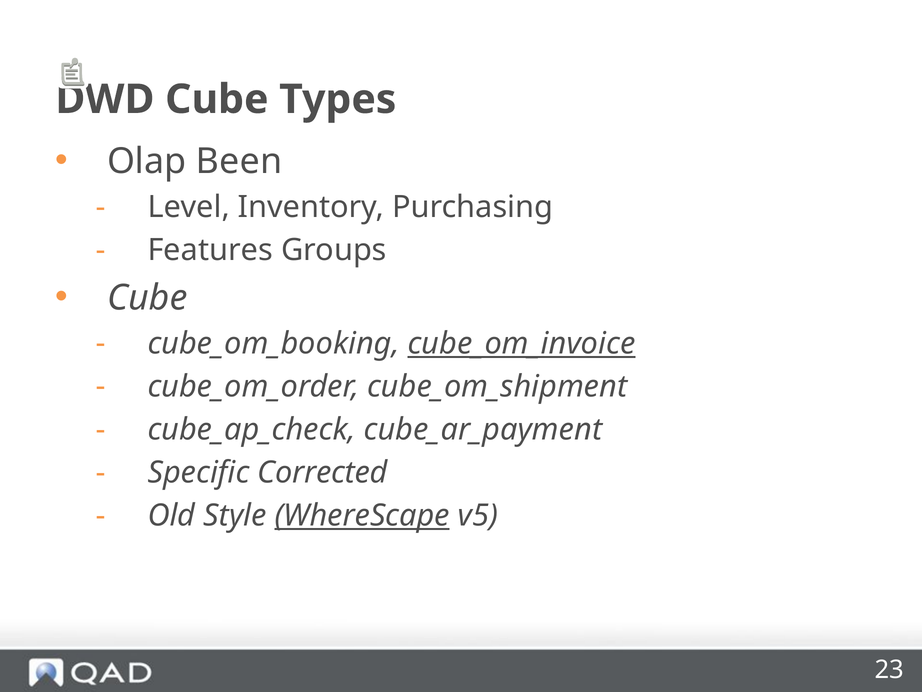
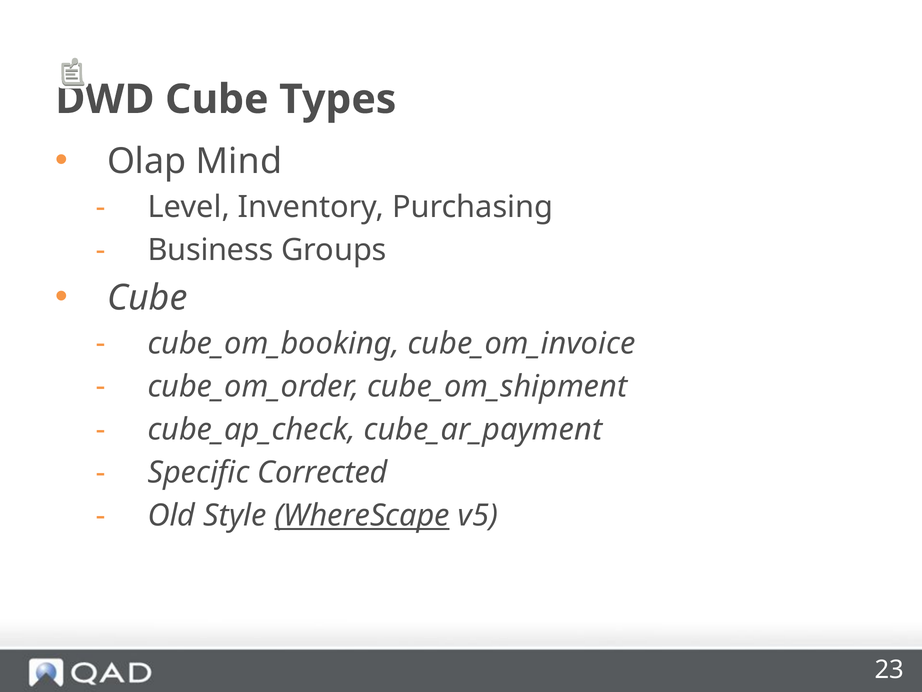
Been: Been -> Mind
Features: Features -> Business
cube_om_invoice underline: present -> none
